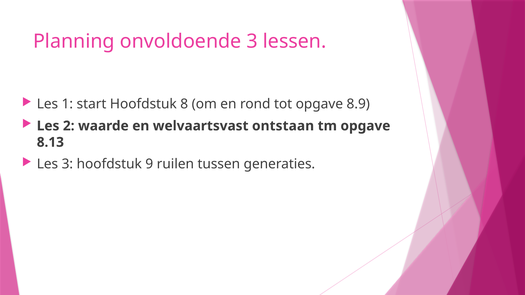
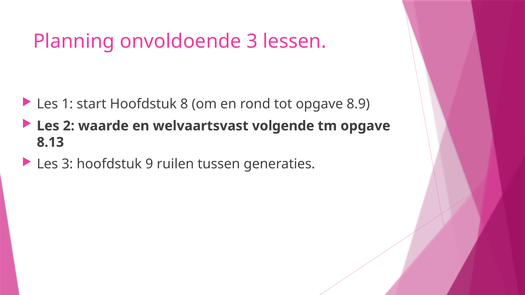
ontstaan: ontstaan -> volgende
